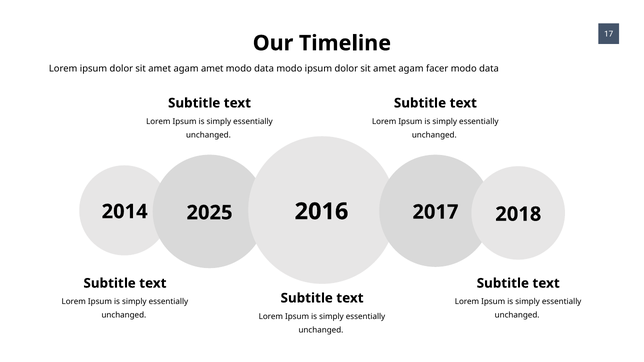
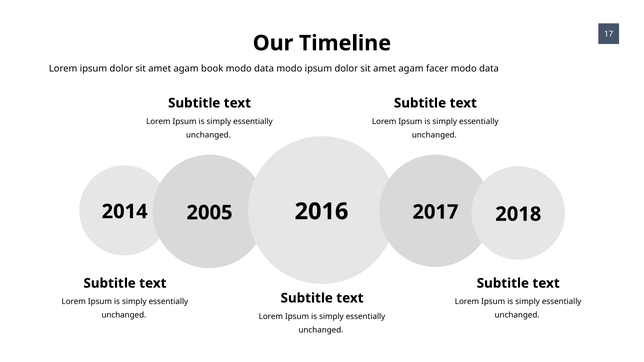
agam amet: amet -> book
2025: 2025 -> 2005
